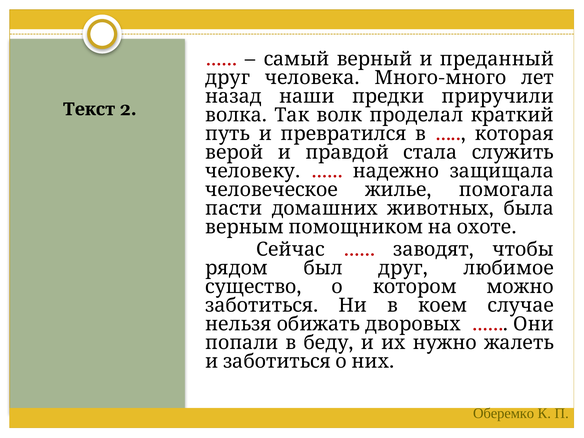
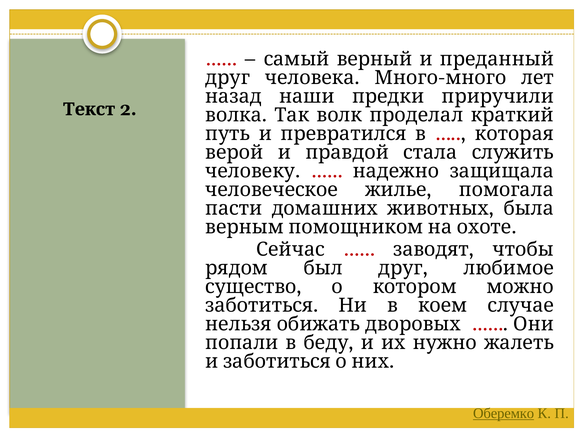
Оберемко underline: none -> present
